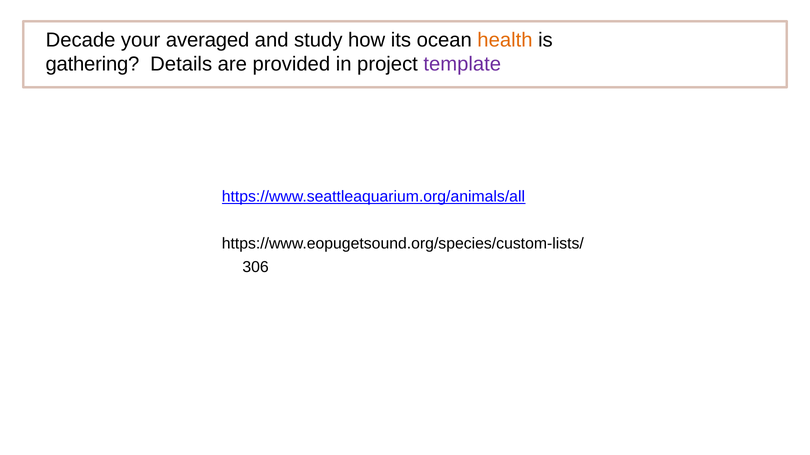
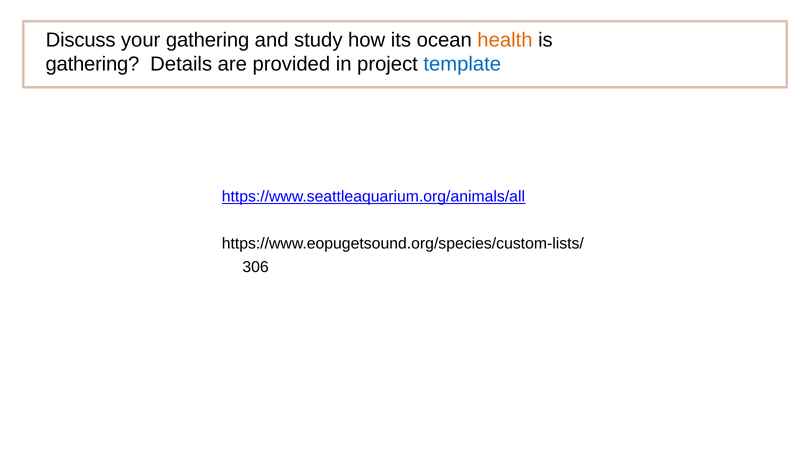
Decade: Decade -> Discuss
your averaged: averaged -> gathering
template colour: purple -> blue
